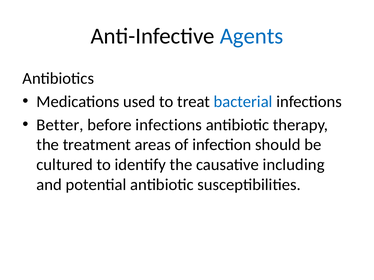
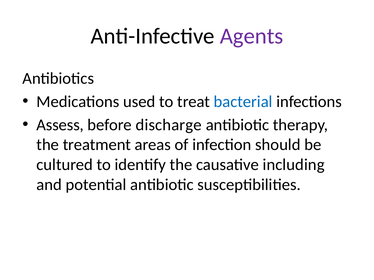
Agents colour: blue -> purple
Better: Better -> Assess
before infections: infections -> discharge
